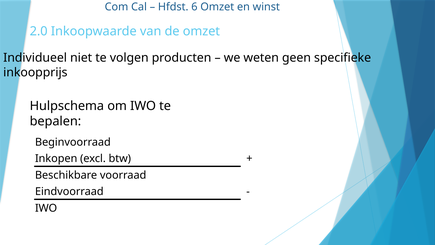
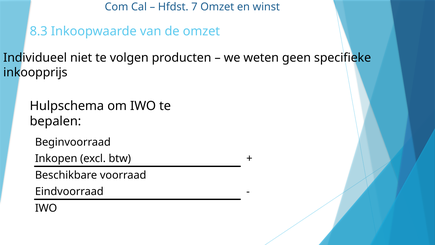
6: 6 -> 7
2.0: 2.0 -> 8.3
